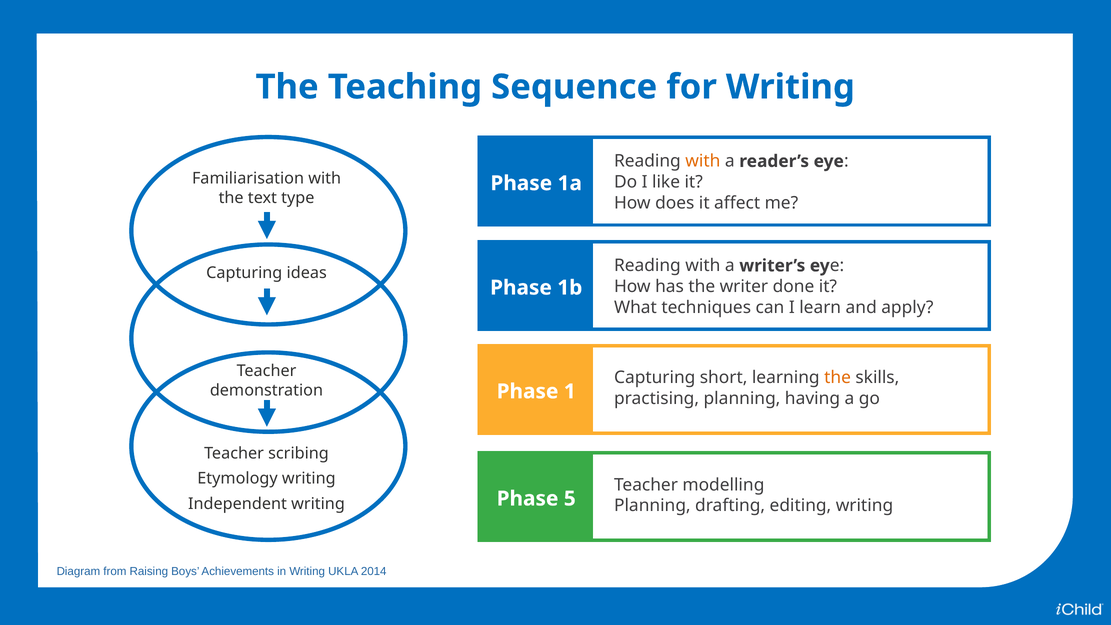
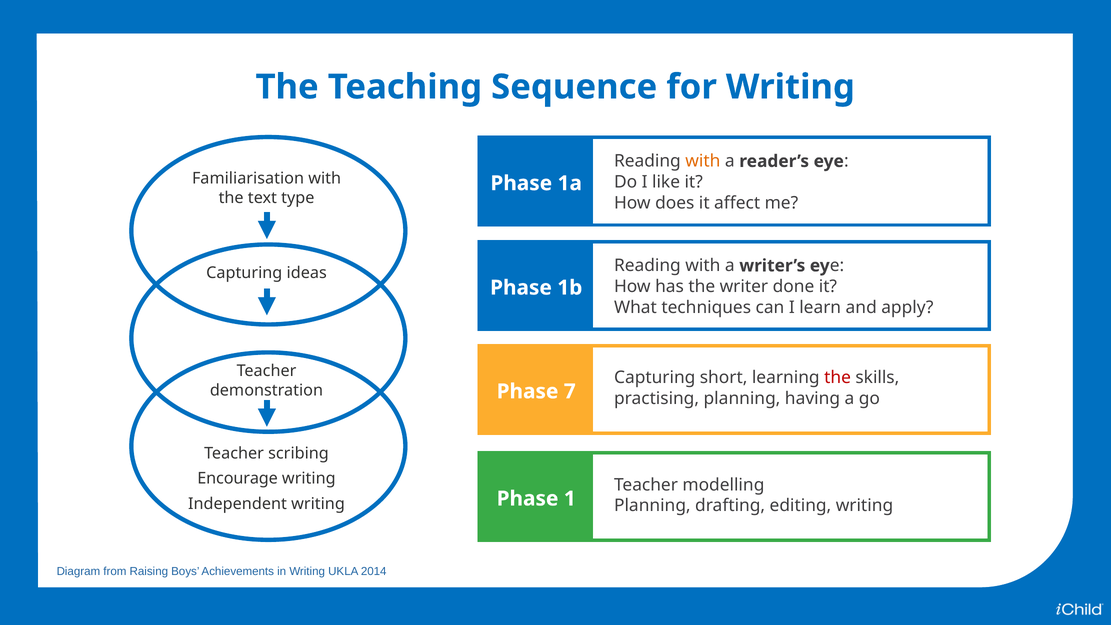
the at (838, 378) colour: orange -> red
1: 1 -> 7
Etymology: Etymology -> Encourage
5: 5 -> 1
